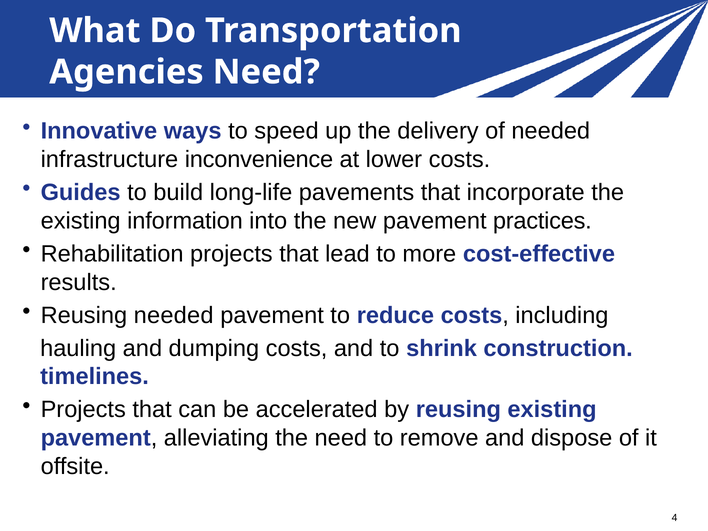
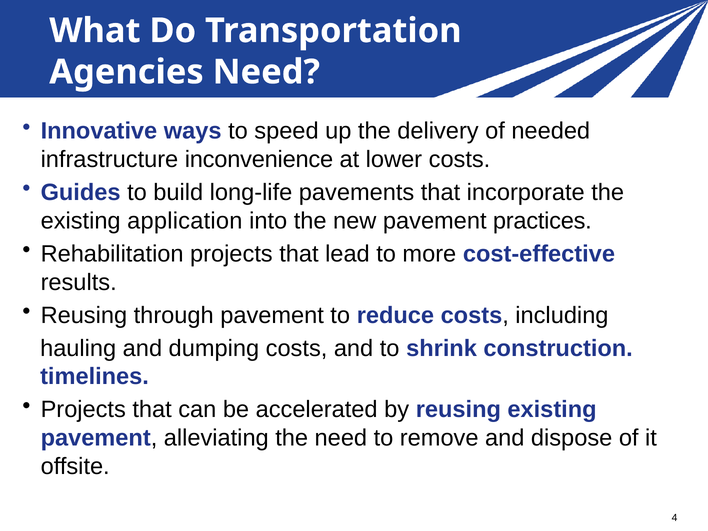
information: information -> application
Reusing needed: needed -> through
